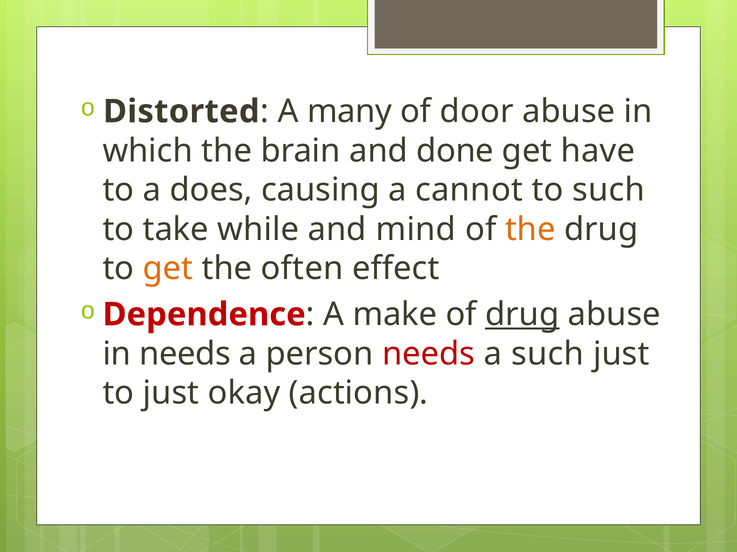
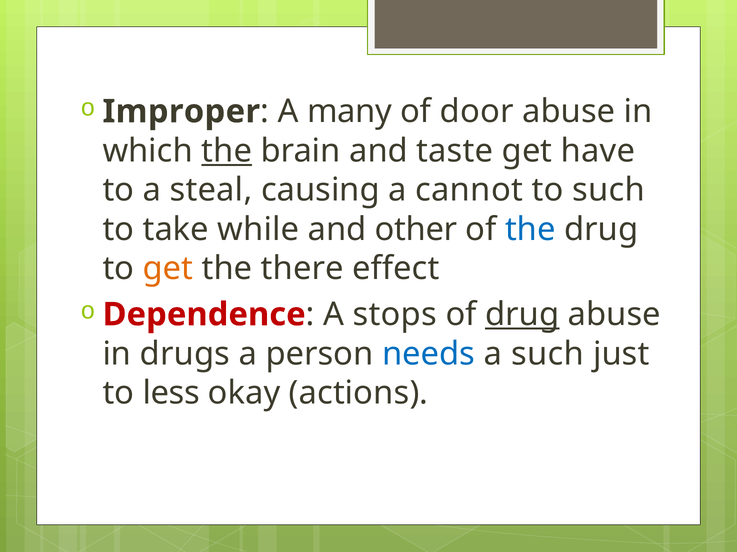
Distorted: Distorted -> Improper
the at (227, 151) underline: none -> present
done: done -> taste
does: does -> steal
mind: mind -> other
the at (530, 230) colour: orange -> blue
often: often -> there
make: make -> stops
in needs: needs -> drugs
needs at (429, 354) colour: red -> blue
to just: just -> less
